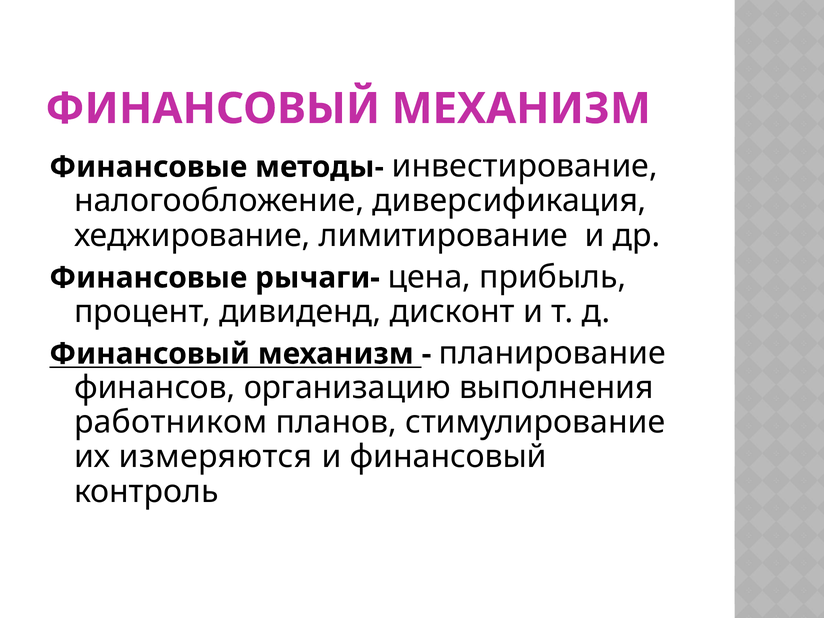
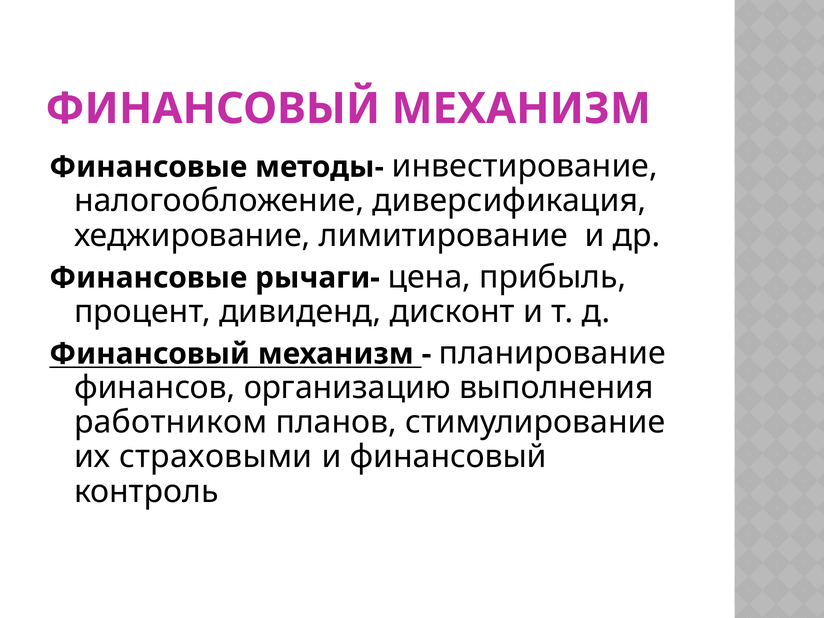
измеряются: измеряются -> страховыми
